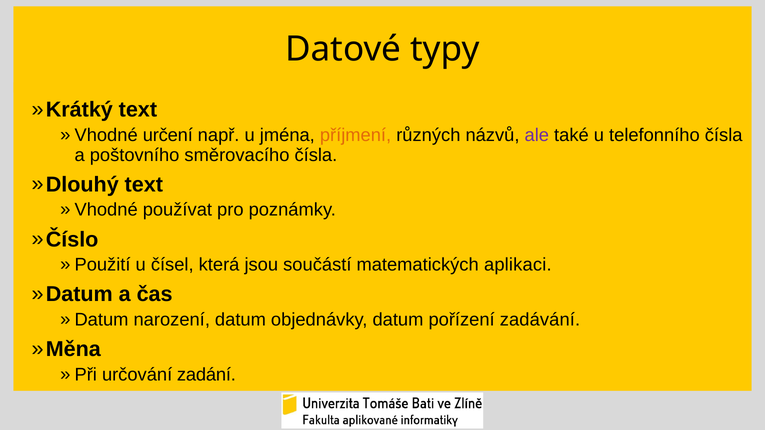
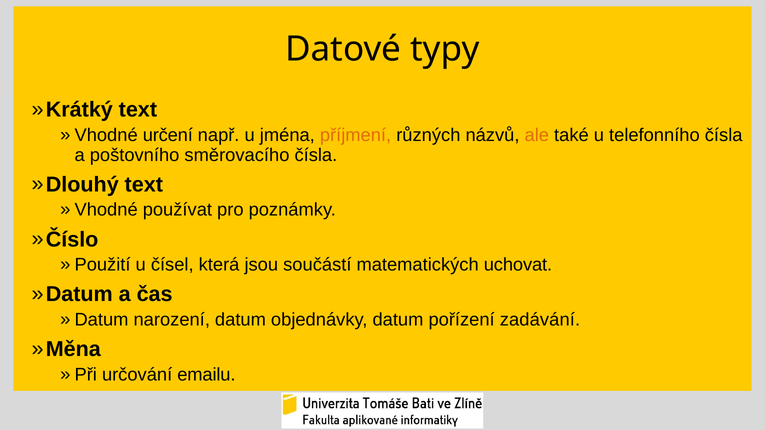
ale colour: purple -> orange
aplikaci: aplikaci -> uchovat
zadání: zadání -> emailu
